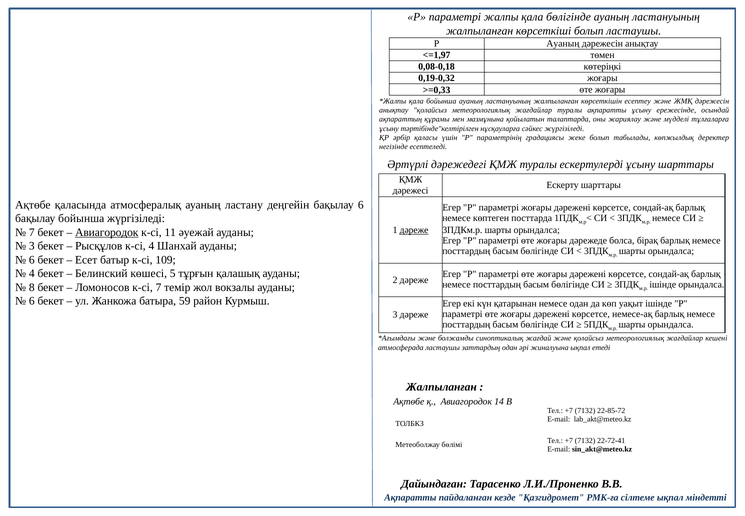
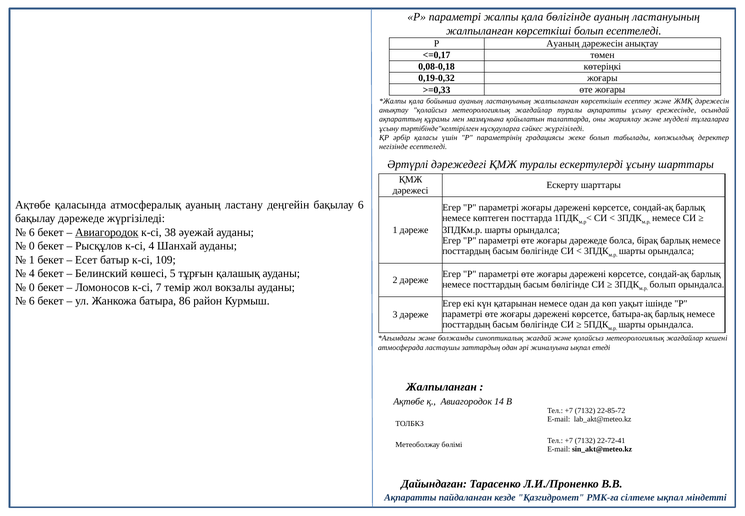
болып ластаушы: ластаушы -> есептеледі
<=1,97: <=1,97 -> <=0,17
бақылау бойынша: бойынша -> дәрежеде
дәреже at (414, 230) underline: present -> none
7 at (32, 232): 7 -> 6
11: 11 -> 38
3 at (32, 246): 3 -> 0
6 at (32, 260): 6 -> 1
ішінде at (663, 284): ішінде -> болып
8 at (32, 287): 8 -> 0
59: 59 -> 86
немесе-ақ: немесе-ақ -> батыра-ақ
